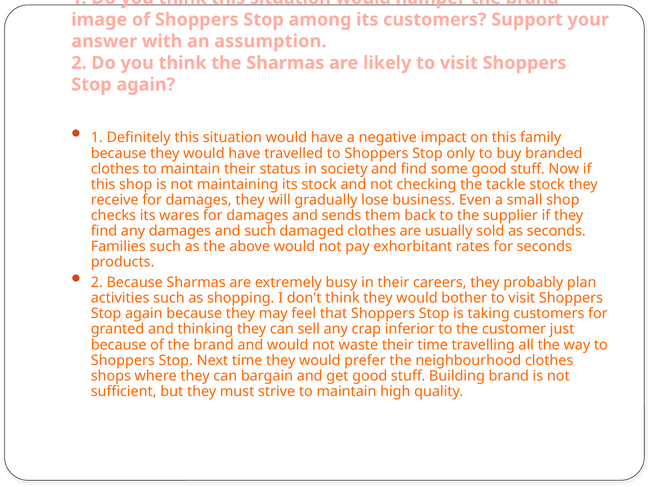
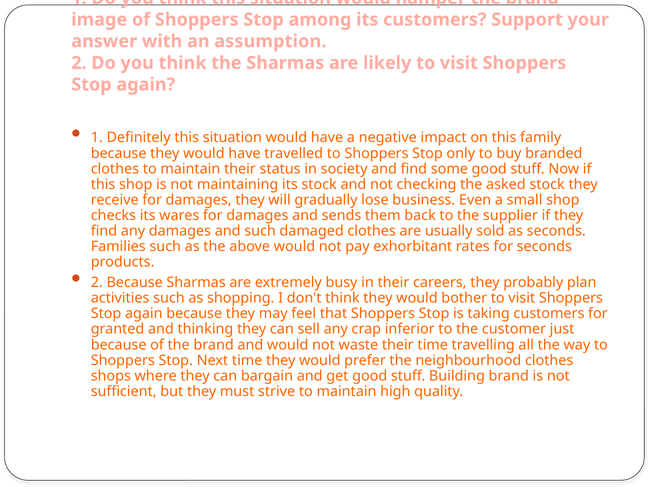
tackle: tackle -> asked
